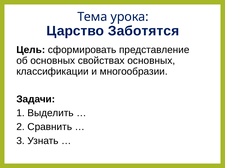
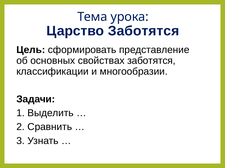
свойствах основных: основных -> заботятся
